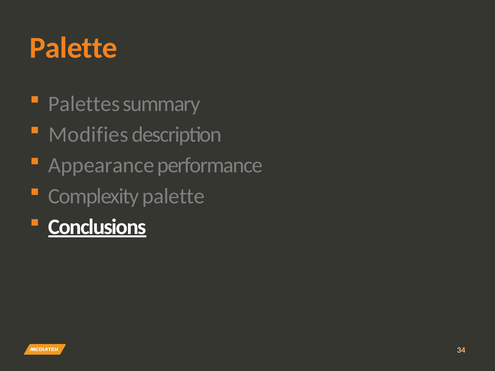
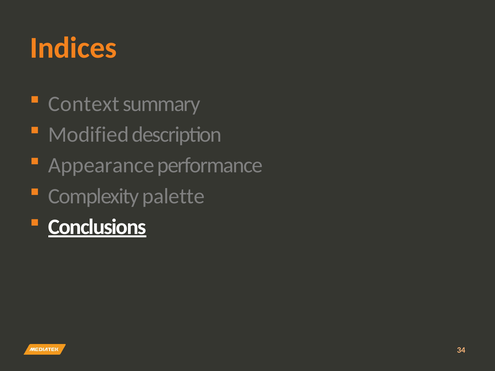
Palette at (73, 48): Palette -> Indices
Palettes: Palettes -> Context
Modifies: Modifies -> Modified
